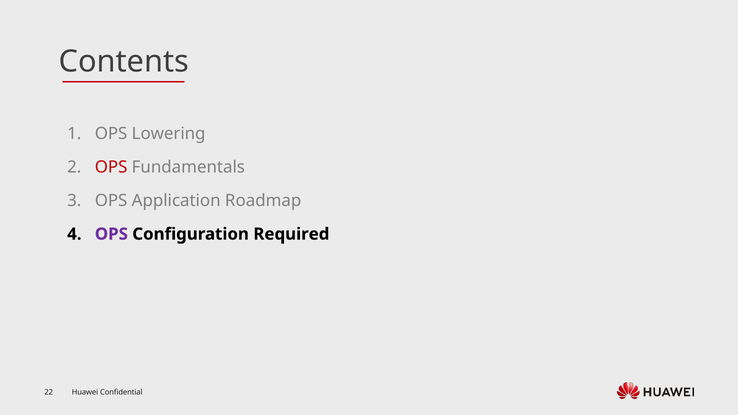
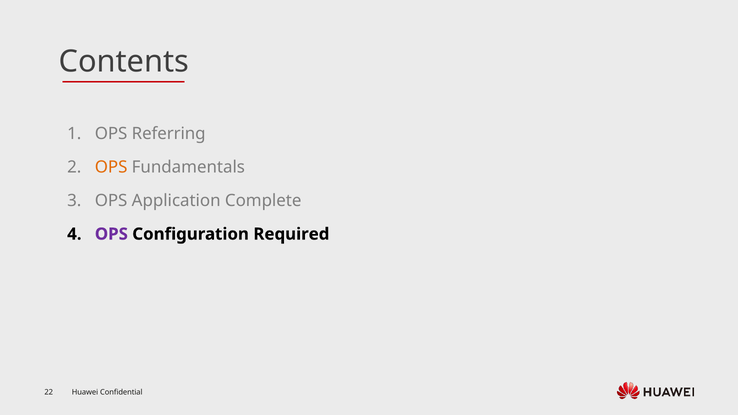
Lowering: Lowering -> Referring
OPS at (111, 167) colour: red -> orange
Roadmap: Roadmap -> Complete
